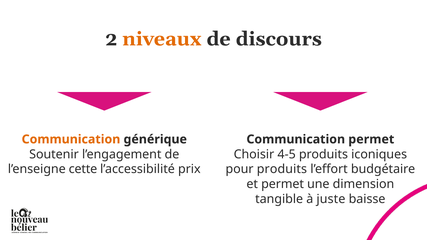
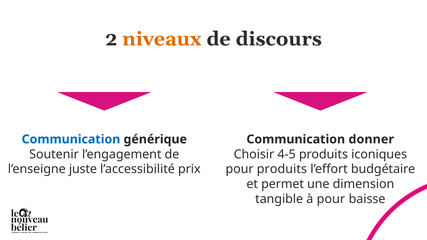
Communication at (71, 139) colour: orange -> blue
Communication permet: permet -> donner
cette: cette -> juste
à juste: juste -> pour
